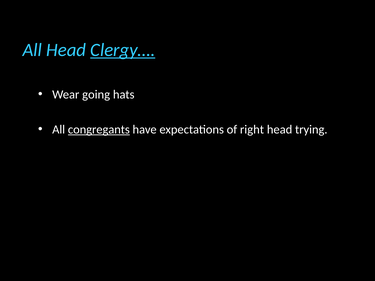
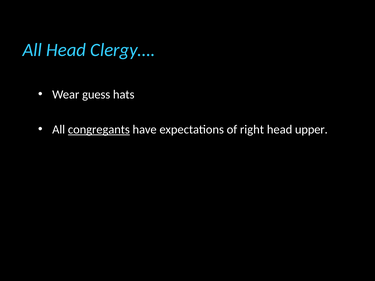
Clergy… underline: present -> none
going: going -> guess
trying: trying -> upper
